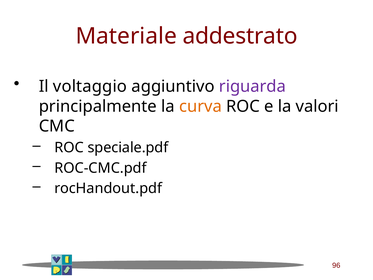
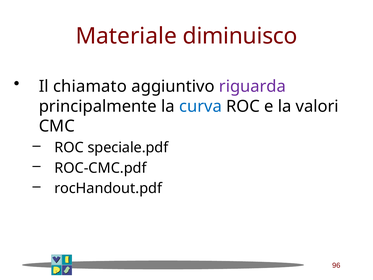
addestrato: addestrato -> diminuisco
voltaggio: voltaggio -> chiamato
curva colour: orange -> blue
